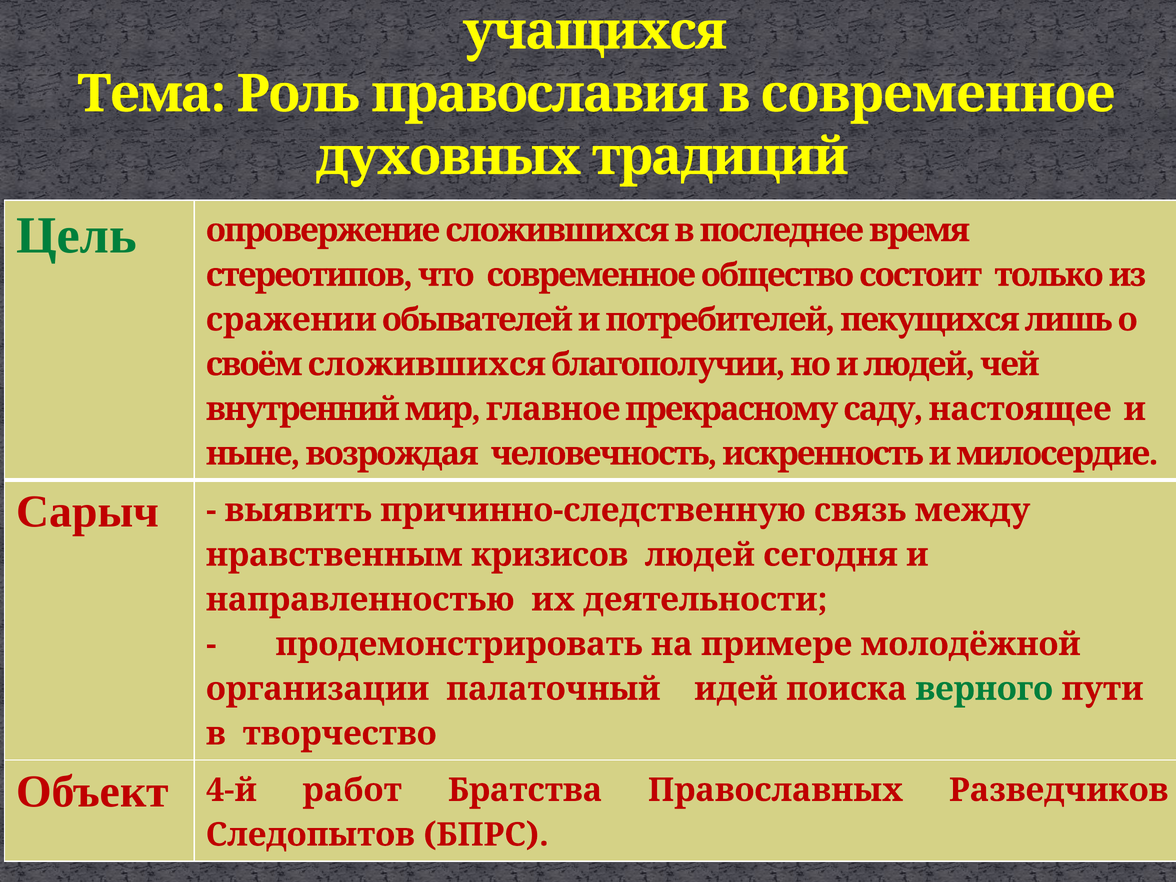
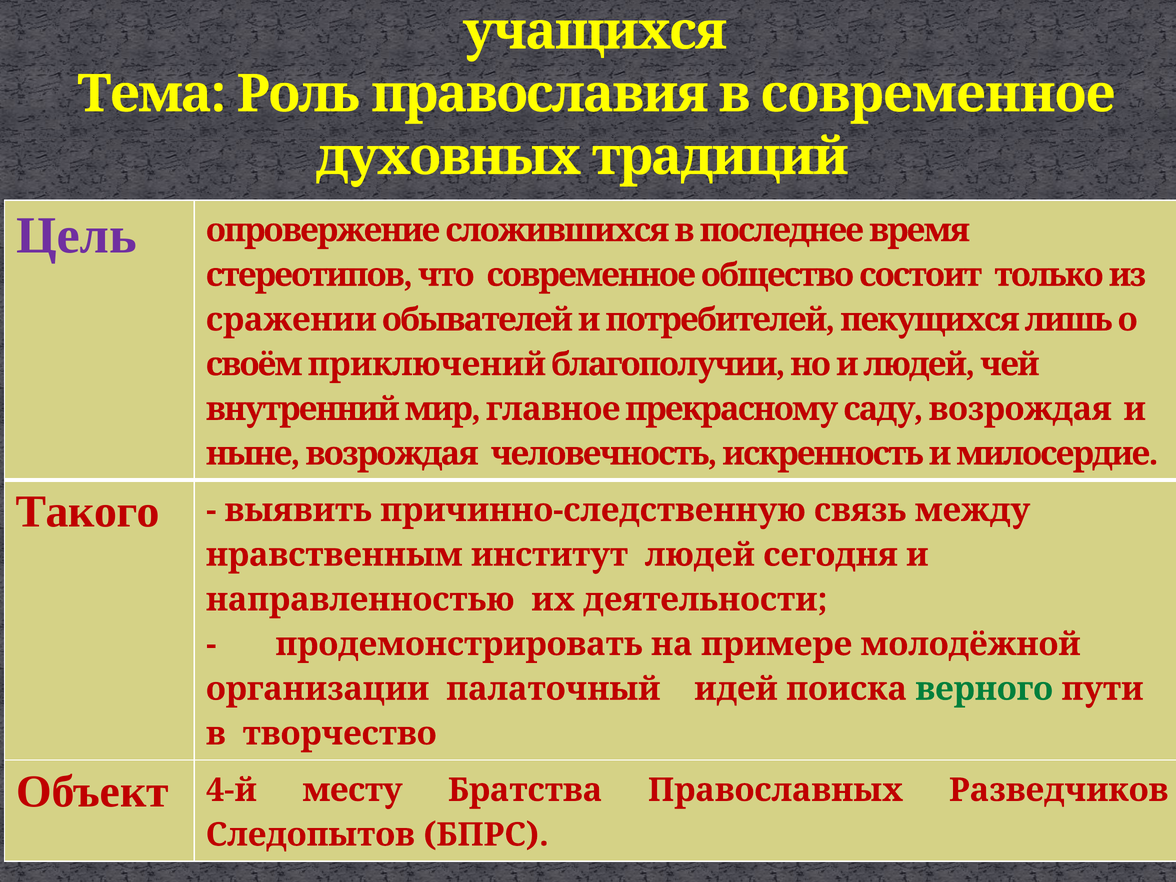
Цель colour: green -> purple
своём сложившихся: сложившихся -> приключений
саду настоящее: настоящее -> возрождая
Сарыч: Сарыч -> Такого
кризисов: кризисов -> институт
4-й работ: работ -> месту
